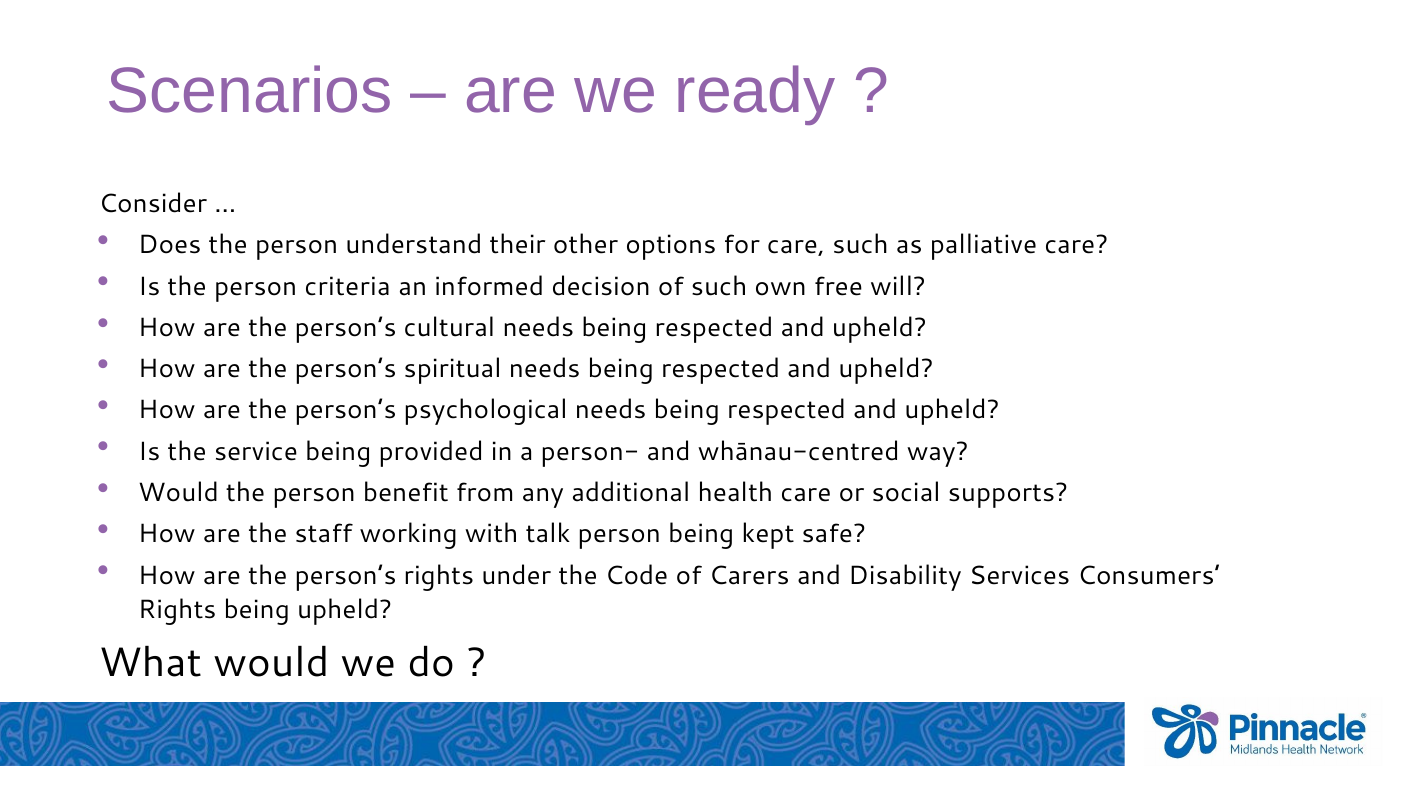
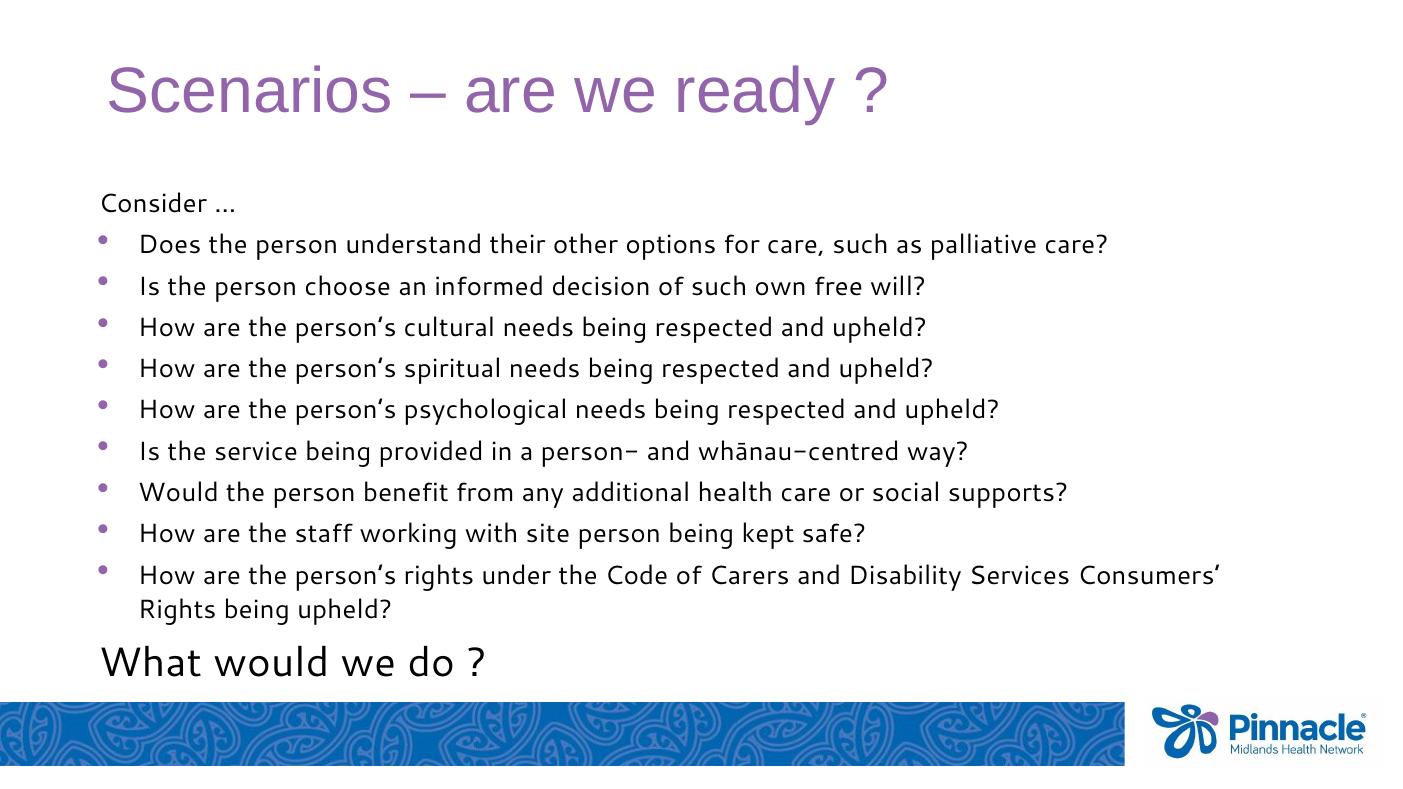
criteria: criteria -> choose
talk: talk -> site
